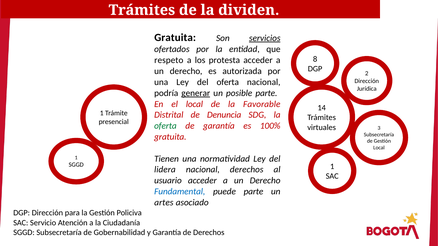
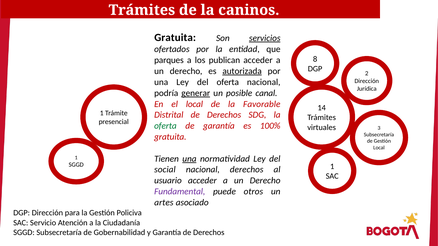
dividen: dividen -> caninos
respeto: respeto -> parques
protesta: protesta -> publican
autorizada underline: none -> present
posible parte: parte -> canal
Distrital de Denuncia: Denuncia -> Derechos
una at (189, 159) underline: none -> present
lidera: lidera -> social
Fundamental colour: blue -> purple
puede parte: parte -> otros
